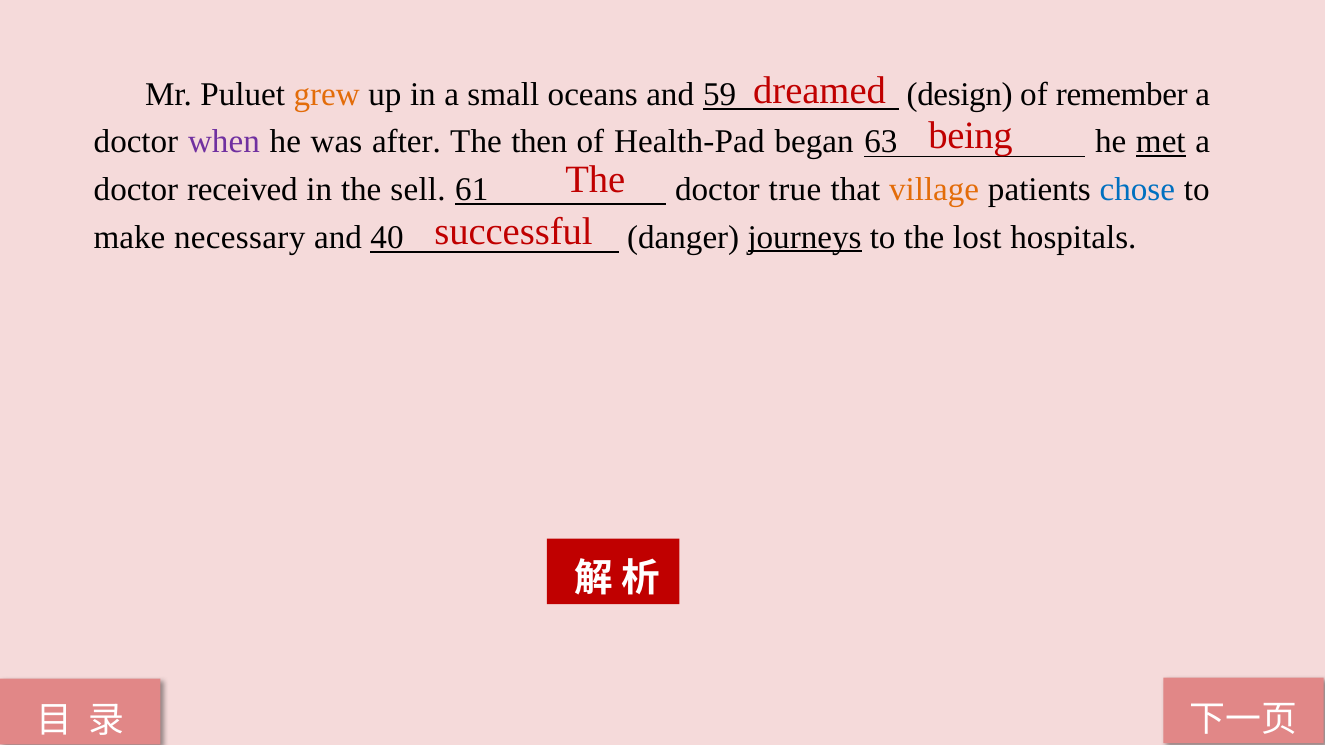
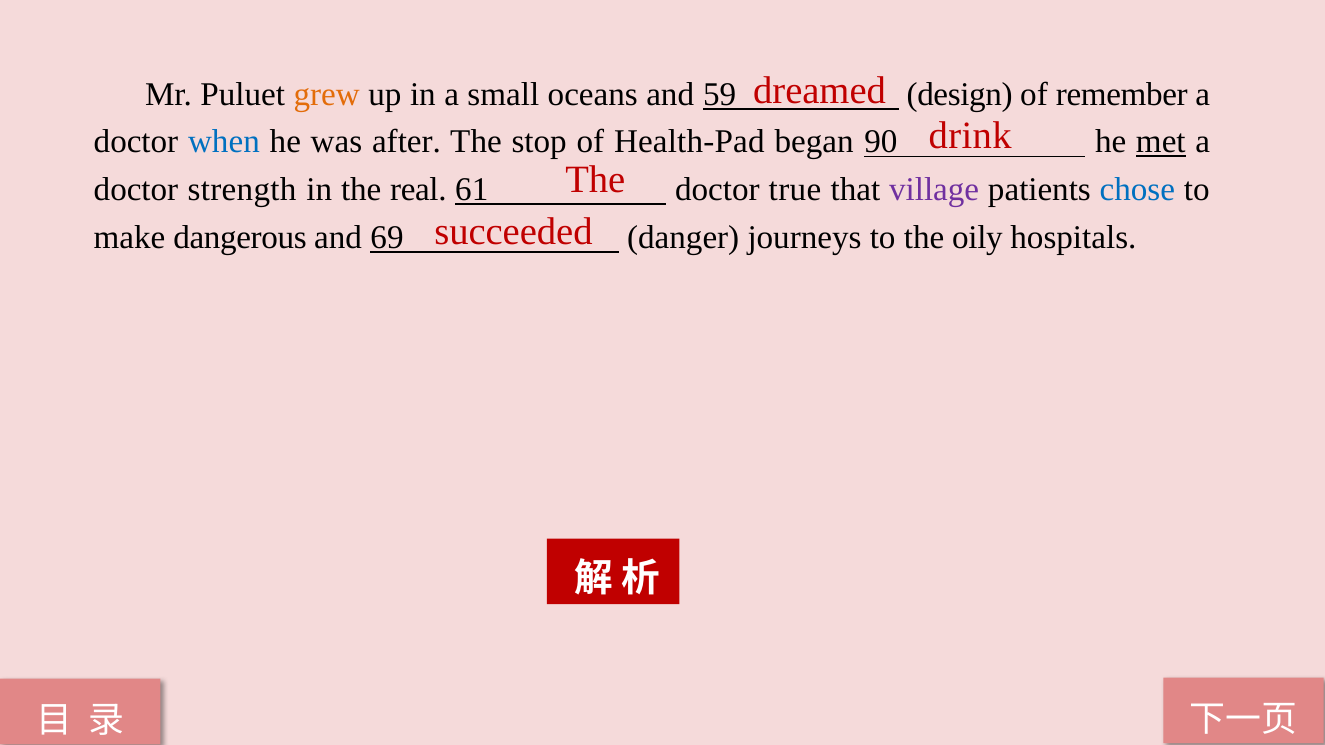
being: being -> drink
when colour: purple -> blue
then: then -> stop
63: 63 -> 90
received: received -> strength
sell: sell -> real
village colour: orange -> purple
successful: successful -> succeeded
necessary: necessary -> dangerous
40: 40 -> 69
journeys underline: present -> none
lost: lost -> oily
